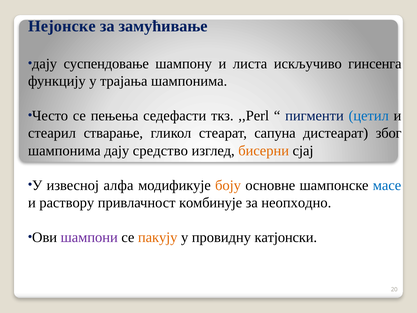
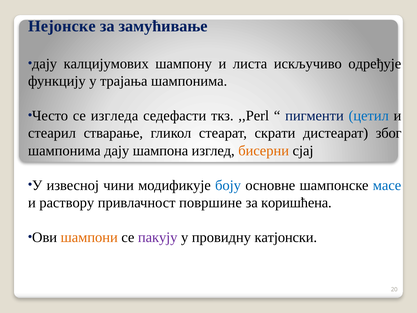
суспендовање: суспендовање -> калцијумових
гинсенга: гинсенга -> одређује
пењења: пењења -> изгледа
сапуна: сапуна -> скрати
средство: средство -> шампона
алфа: алфа -> чини
боју colour: orange -> blue
комбинује: комбинује -> површине
неопходно: неопходно -> коришћена
шампони colour: purple -> orange
пакују colour: orange -> purple
